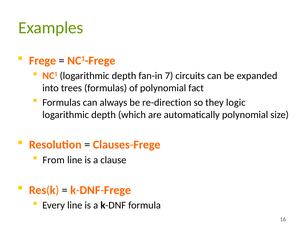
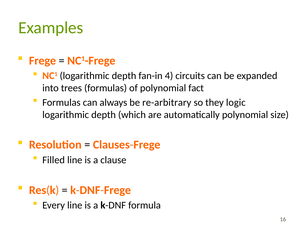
7: 7 -> 4
re-direction: re-direction -> re-arbitrary
From: From -> Filled
